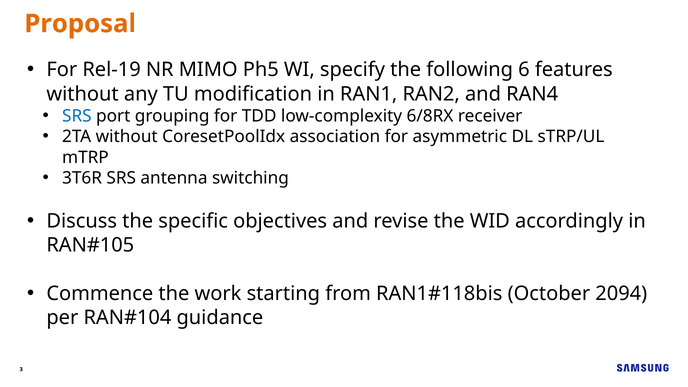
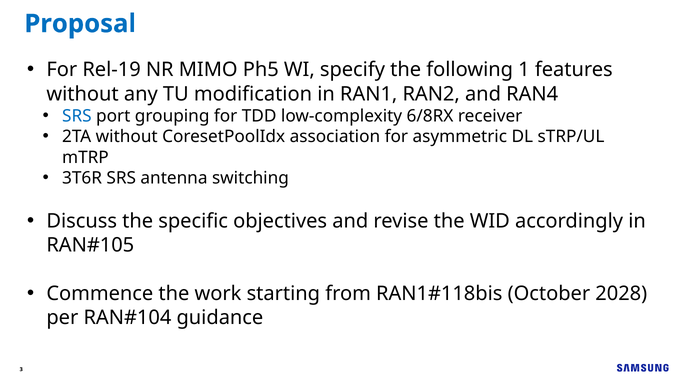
Proposal colour: orange -> blue
6: 6 -> 1
2094: 2094 -> 2028
